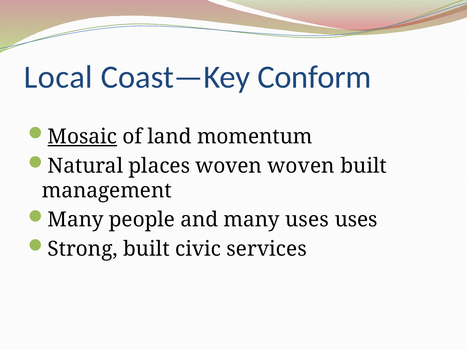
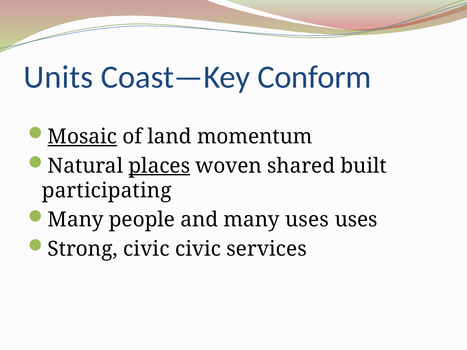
Local: Local -> Units
places underline: none -> present
woven woven: woven -> shared
management: management -> participating
Strong built: built -> civic
